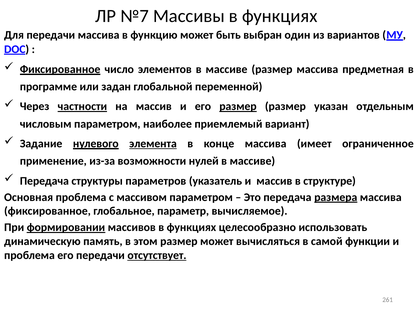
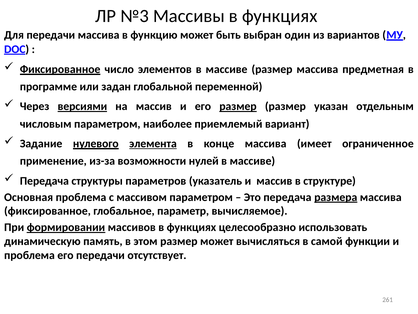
№7: №7 -> №3
частности: частности -> версиями
отсутствует underline: present -> none
